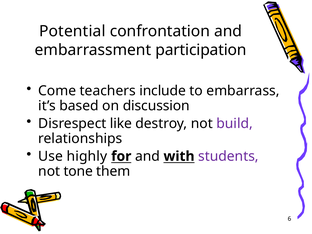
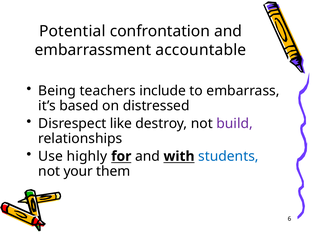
participation: participation -> accountable
Come: Come -> Being
discussion: discussion -> distressed
students colour: purple -> blue
tone: tone -> your
